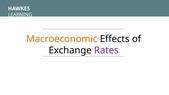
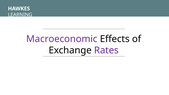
Macroeconomic colour: orange -> purple
